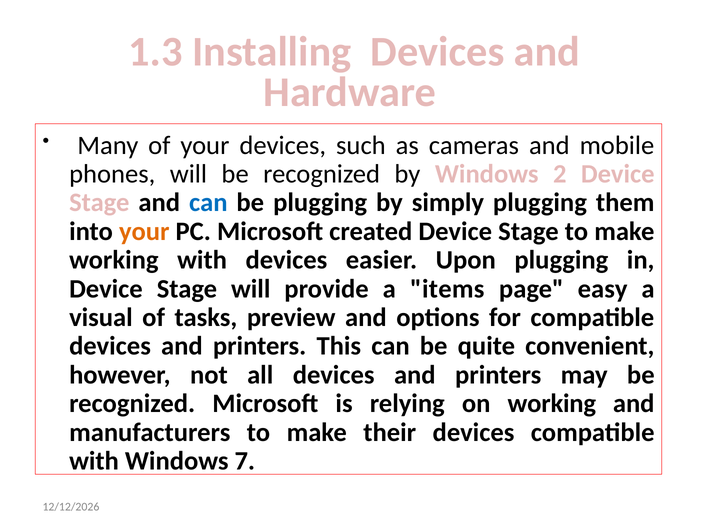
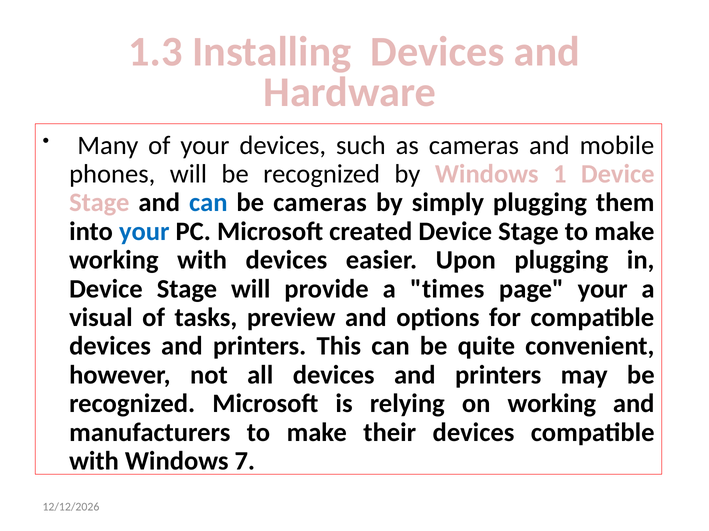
2: 2 -> 1
be plugging: plugging -> cameras
your at (144, 232) colour: orange -> blue
items: items -> times
page easy: easy -> your
